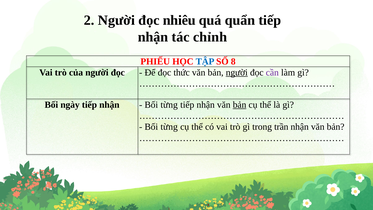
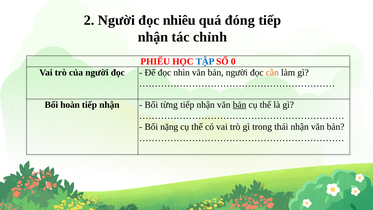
quẩn: quẩn -> đóng
8: 8 -> 0
thức: thức -> nhìn
người at (237, 72) underline: present -> none
cần colour: purple -> orange
ngày: ngày -> hoàn
từng at (169, 127): từng -> nặng
trần: trần -> thái
